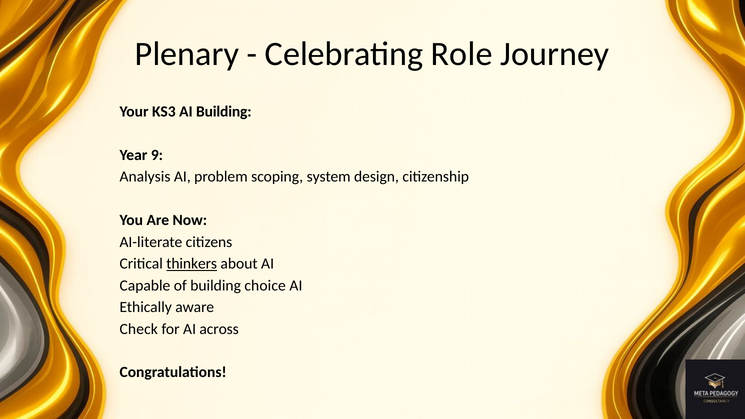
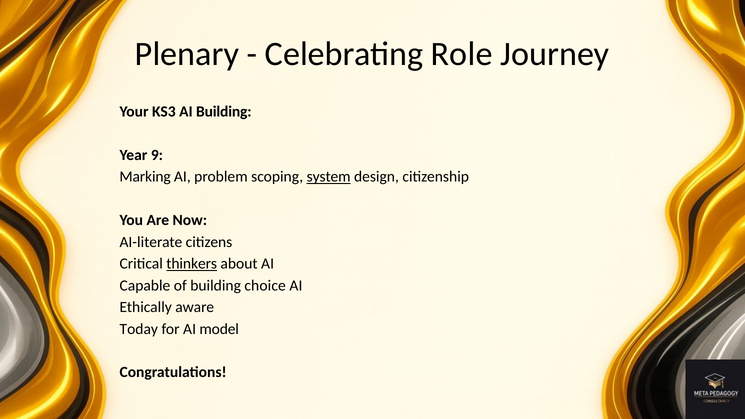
Analysis: Analysis -> Marking
system underline: none -> present
Check: Check -> Today
across: across -> model
